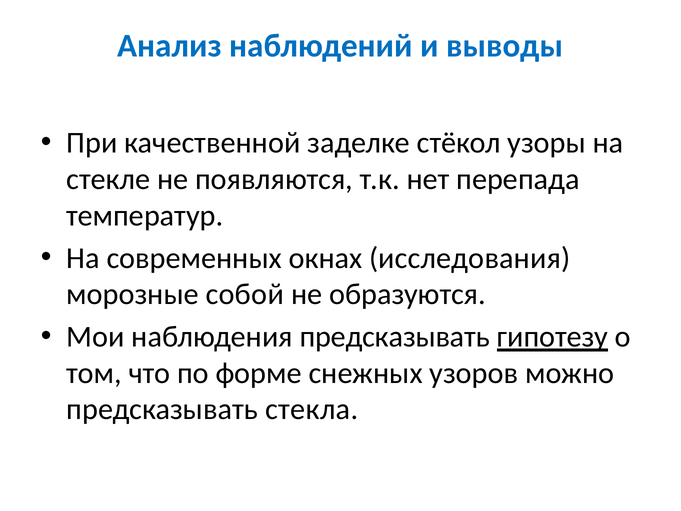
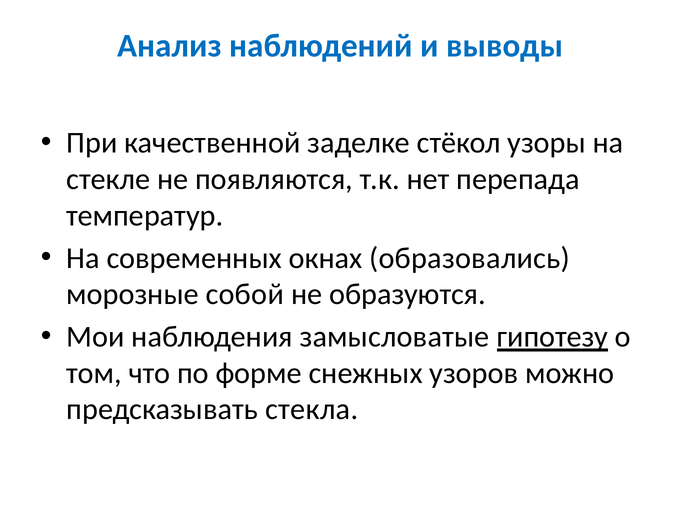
исследования: исследования -> образовались
наблюдения предсказывать: предсказывать -> замысловатые
